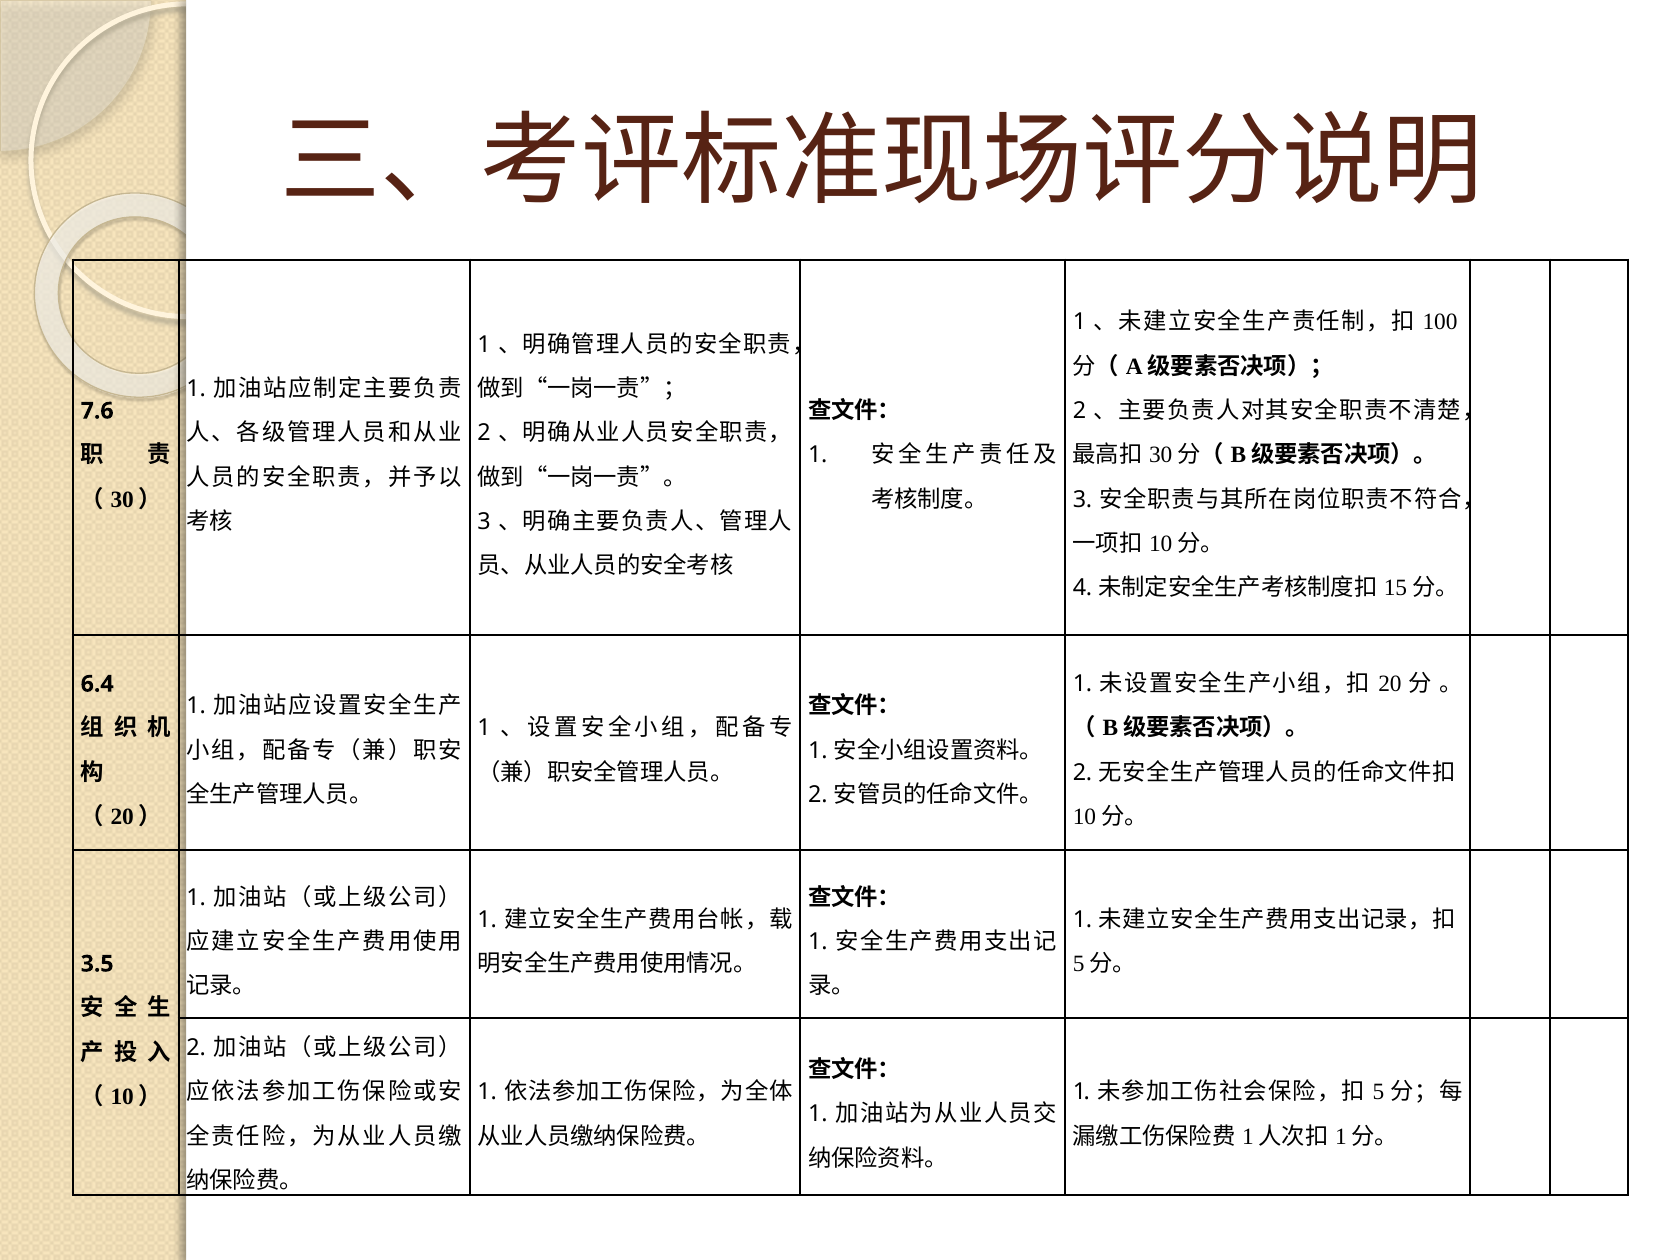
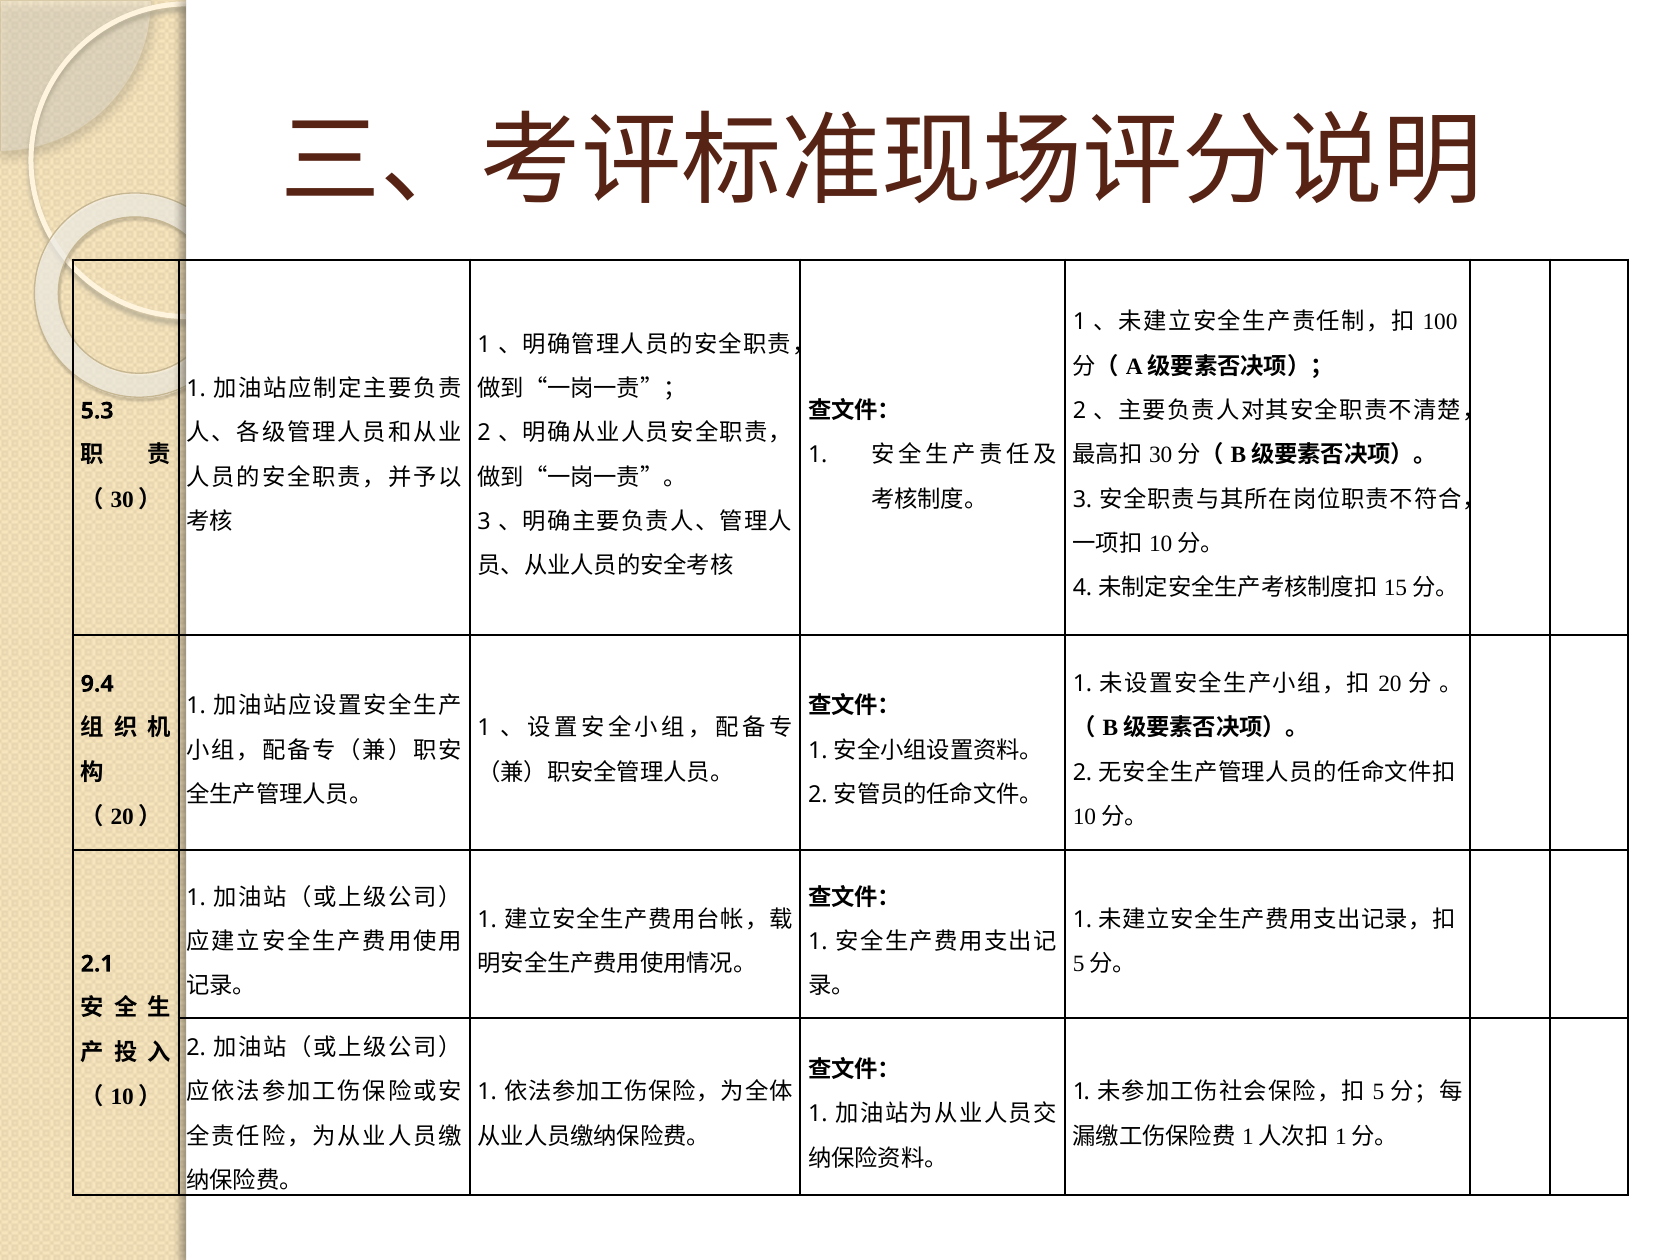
7.6: 7.6 -> 5.3
6.4: 6.4 -> 9.4
3.5: 3.5 -> 2.1
